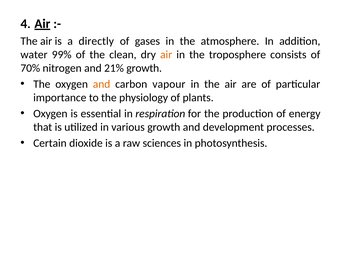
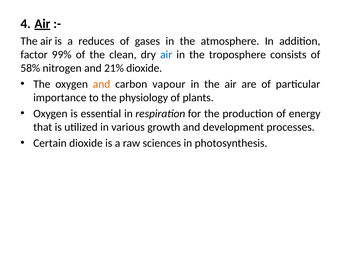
directly: directly -> reduces
water: water -> factor
air at (166, 55) colour: orange -> blue
70%: 70% -> 58%
21% growth: growth -> dioxide
